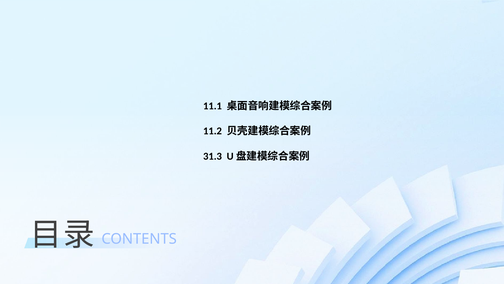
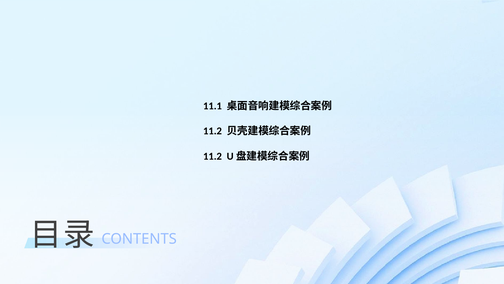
31.3 at (213, 156): 31.3 -> 11.2
